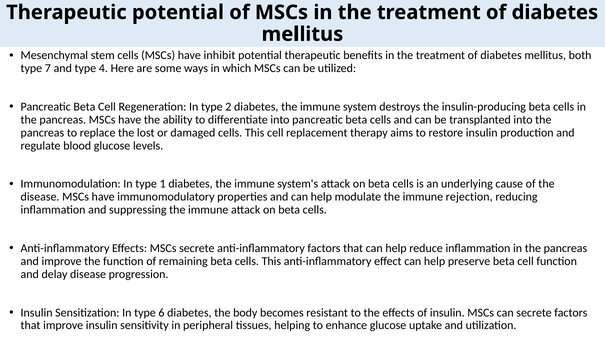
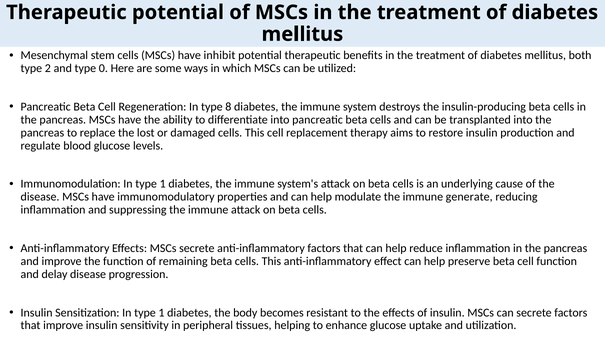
7: 7 -> 2
4: 4 -> 0
2: 2 -> 8
rejection: rejection -> generate
Sensitization In type 6: 6 -> 1
